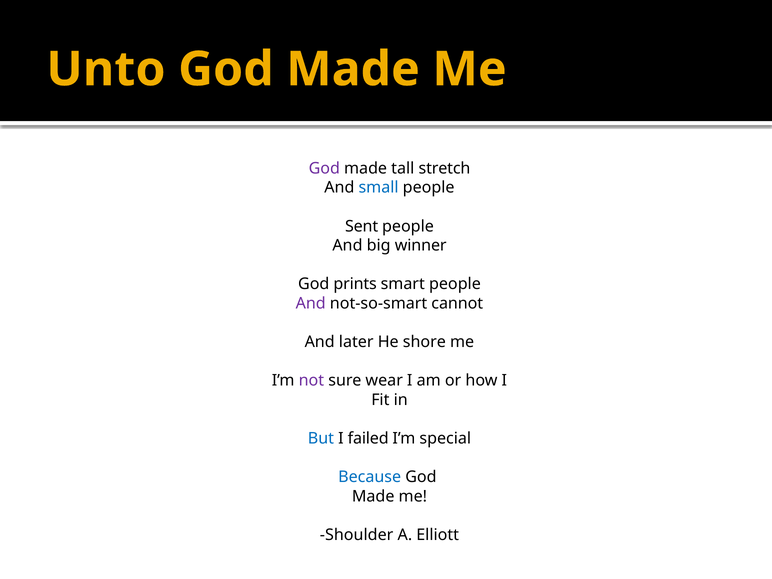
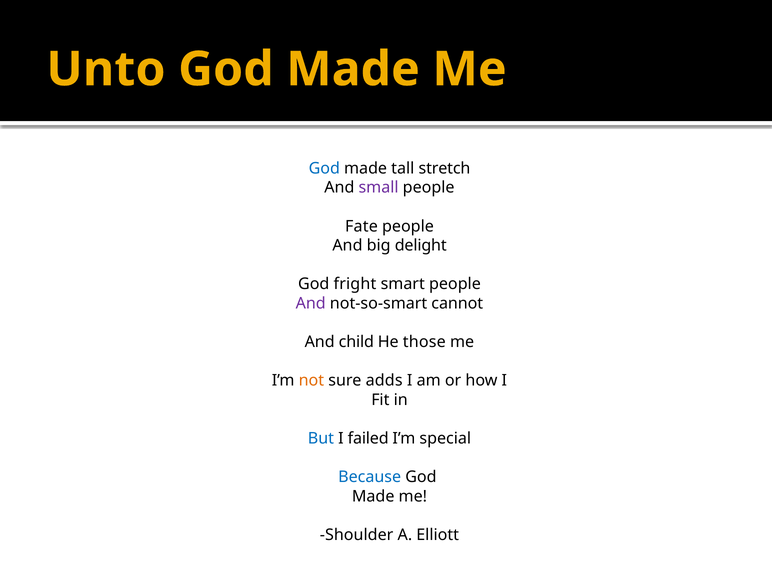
God at (324, 168) colour: purple -> blue
small colour: blue -> purple
Sent: Sent -> Fate
winner: winner -> delight
prints: prints -> fright
later: later -> child
shore: shore -> those
not colour: purple -> orange
wear: wear -> adds
